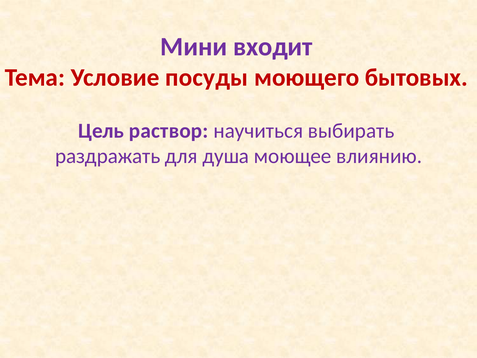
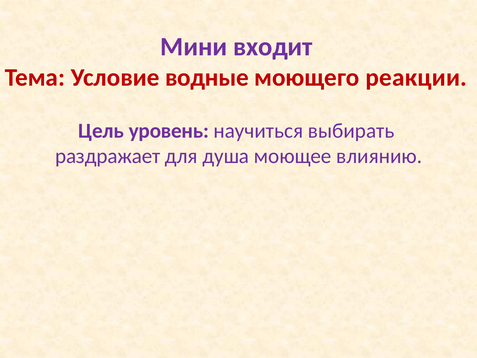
посуды: посуды -> водные
бытовых: бытовых -> реакции
раствор: раствор -> уровень
раздражать: раздражать -> раздражает
